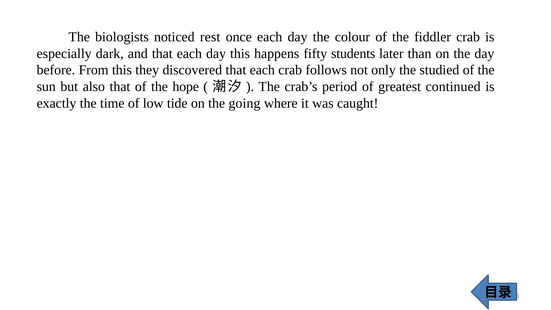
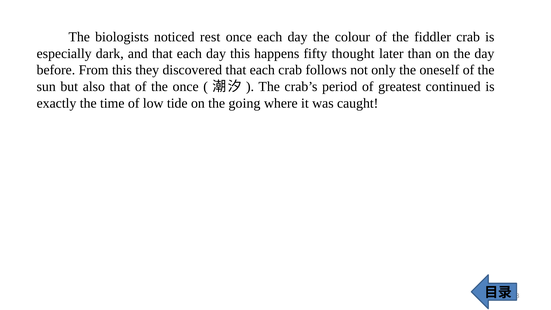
students: students -> thought
studied: studied -> oneself
the hope: hope -> once
